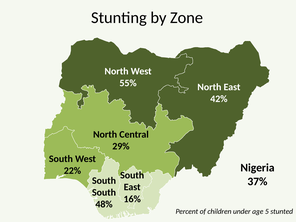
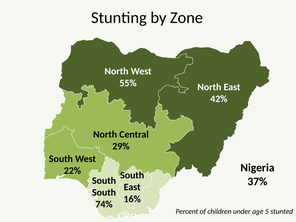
48%: 48% -> 74%
